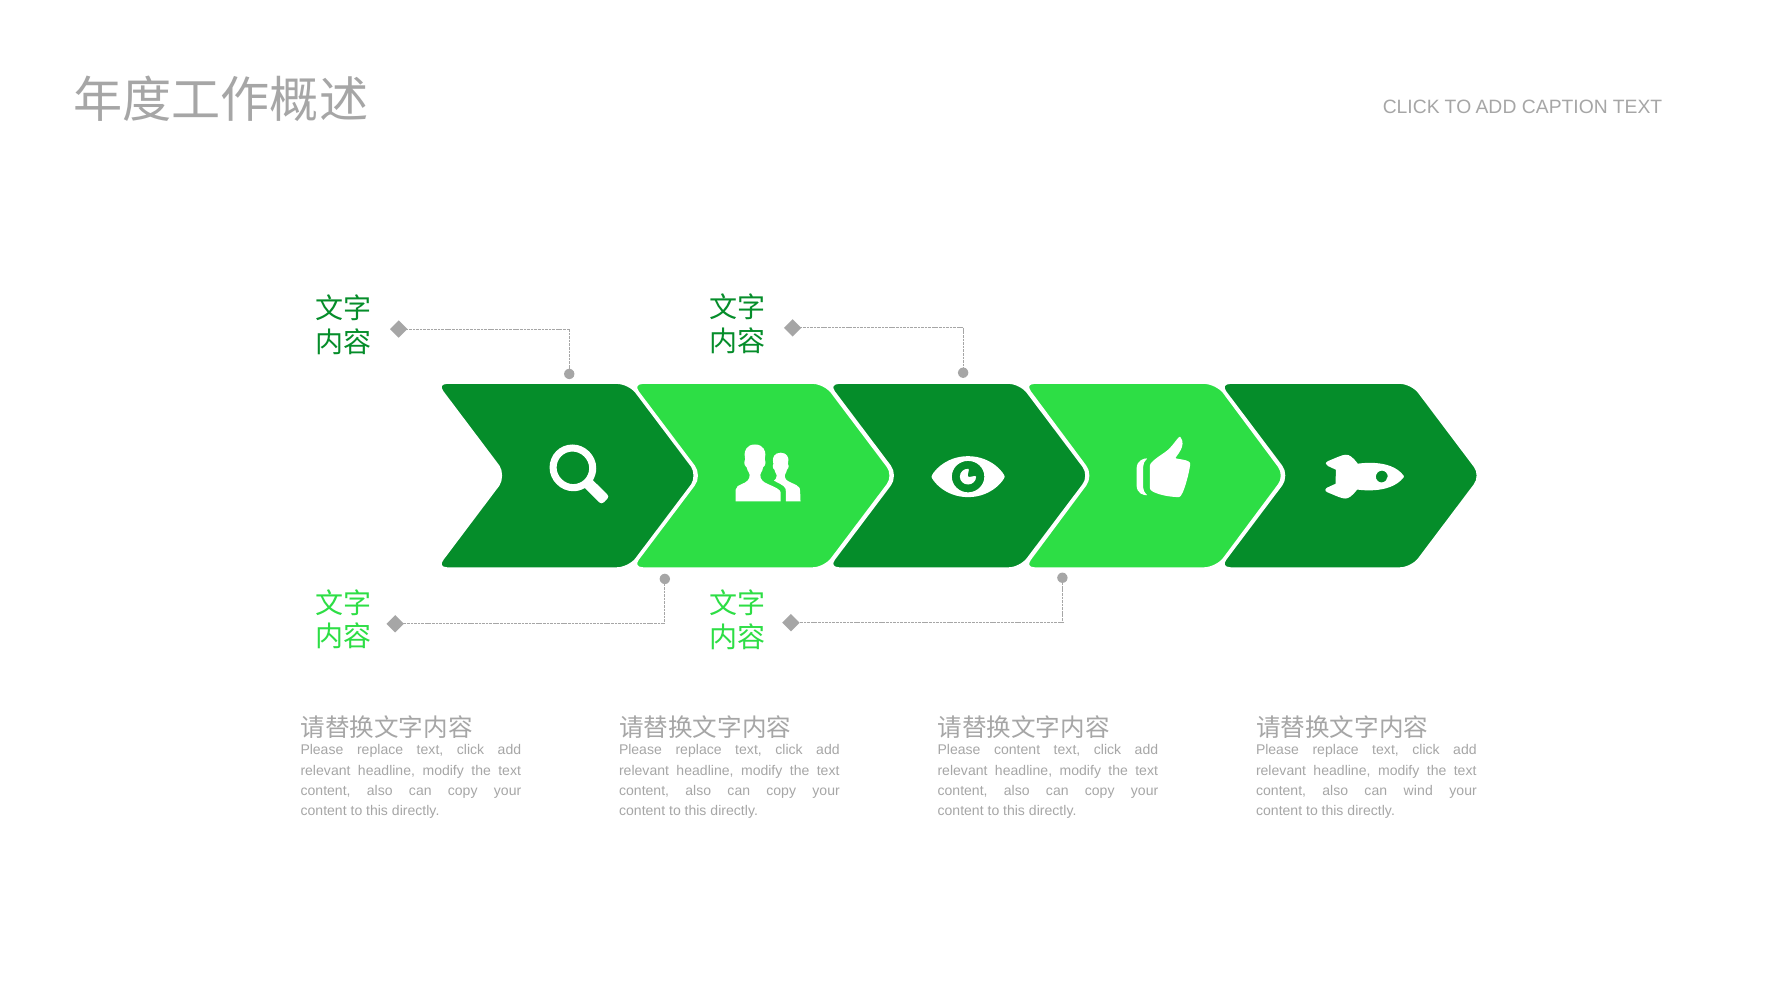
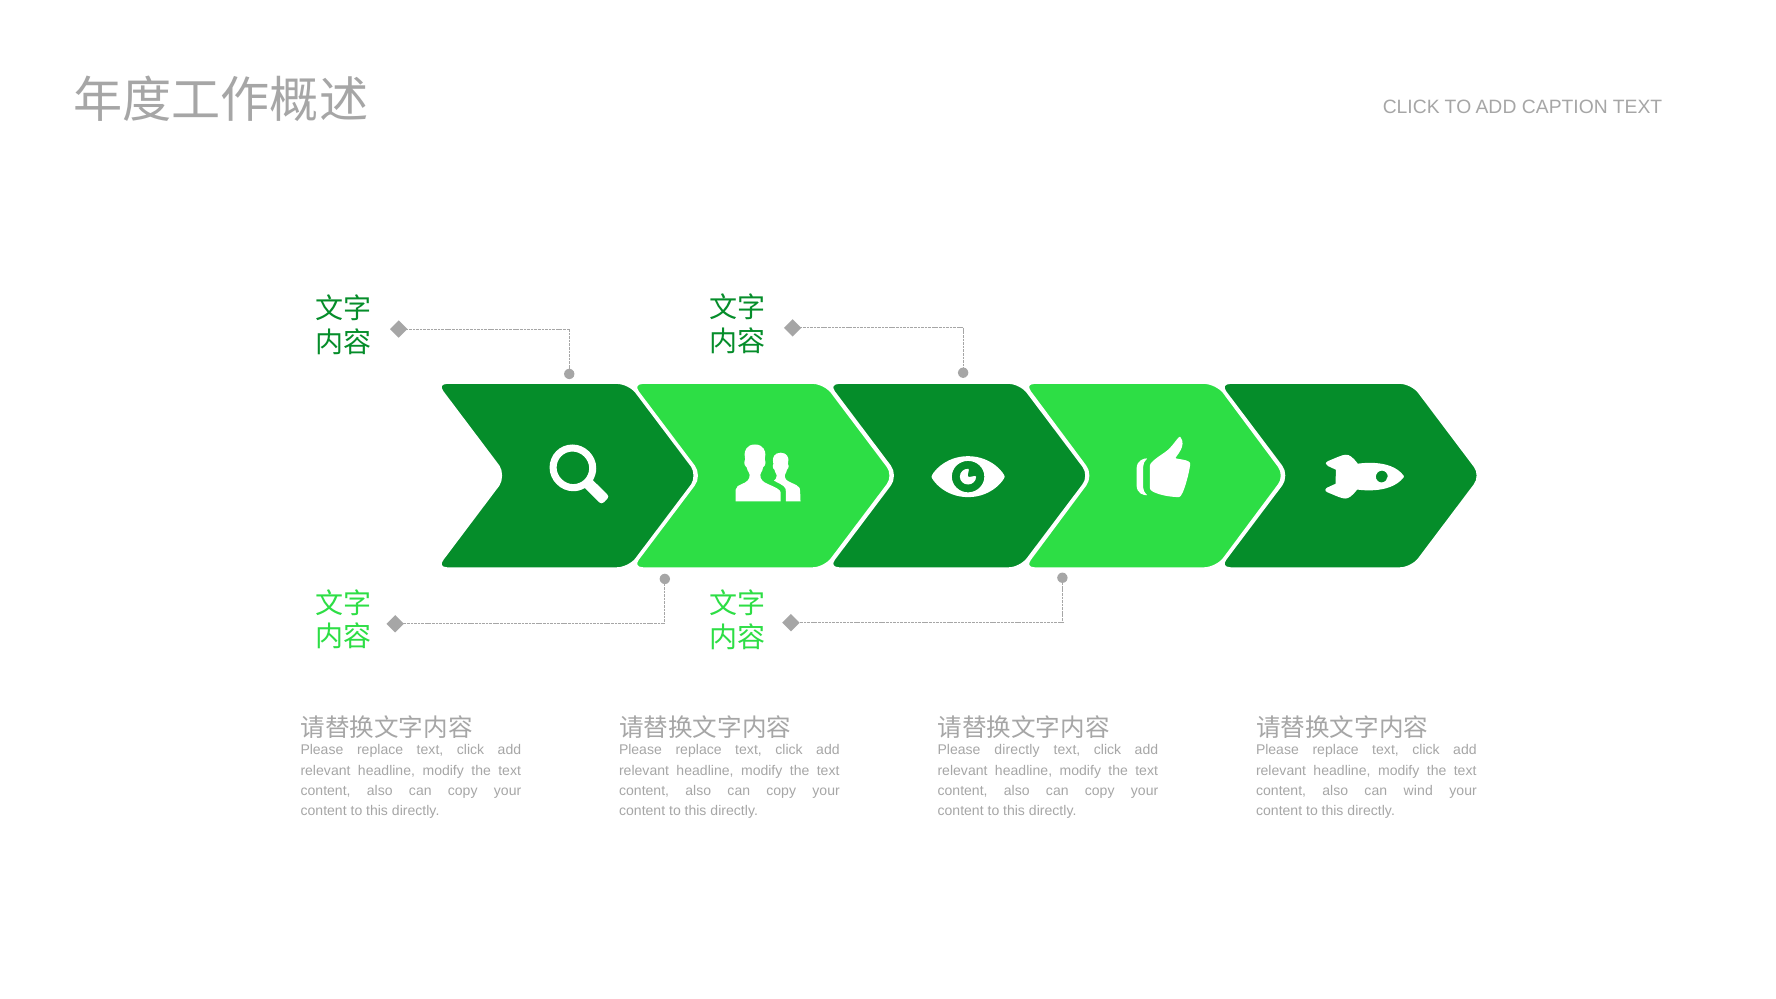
Please content: content -> directly
